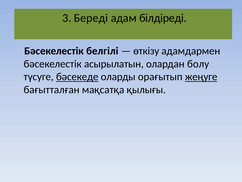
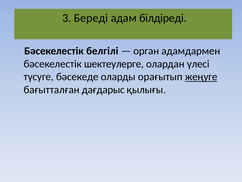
өткізу: өткізу -> орган
асырылатын: асырылатын -> шектеулерге
болу: болу -> үлесі
бәсекеде underline: present -> none
мақсатқа: мақсатқа -> дағдарыс
